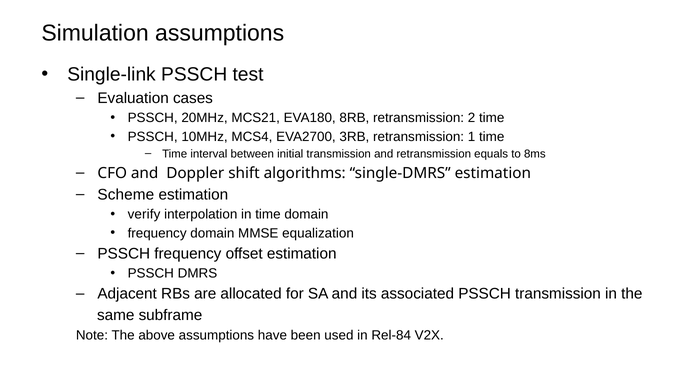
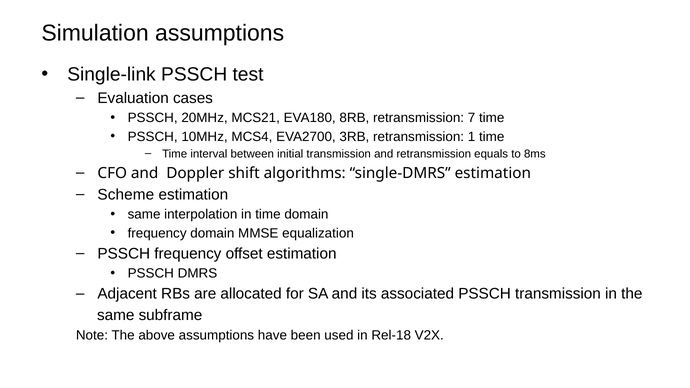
2: 2 -> 7
verify at (144, 214): verify -> same
Rel-84: Rel-84 -> Rel-18
